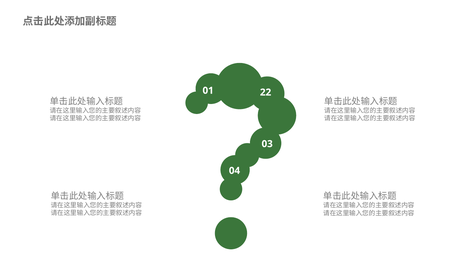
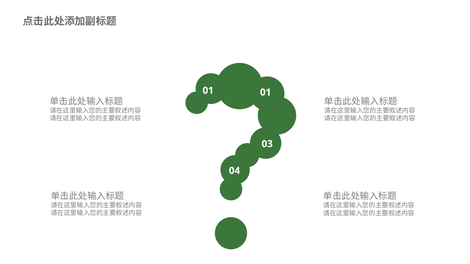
01 22: 22 -> 01
